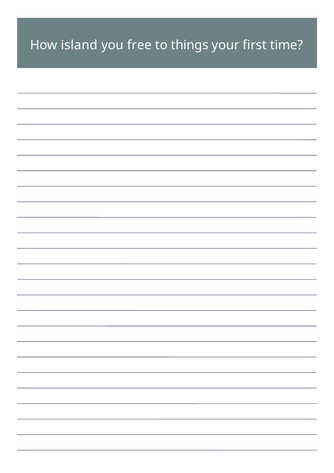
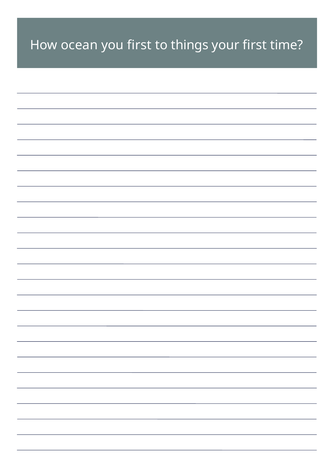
island: island -> ocean
you free: free -> first
